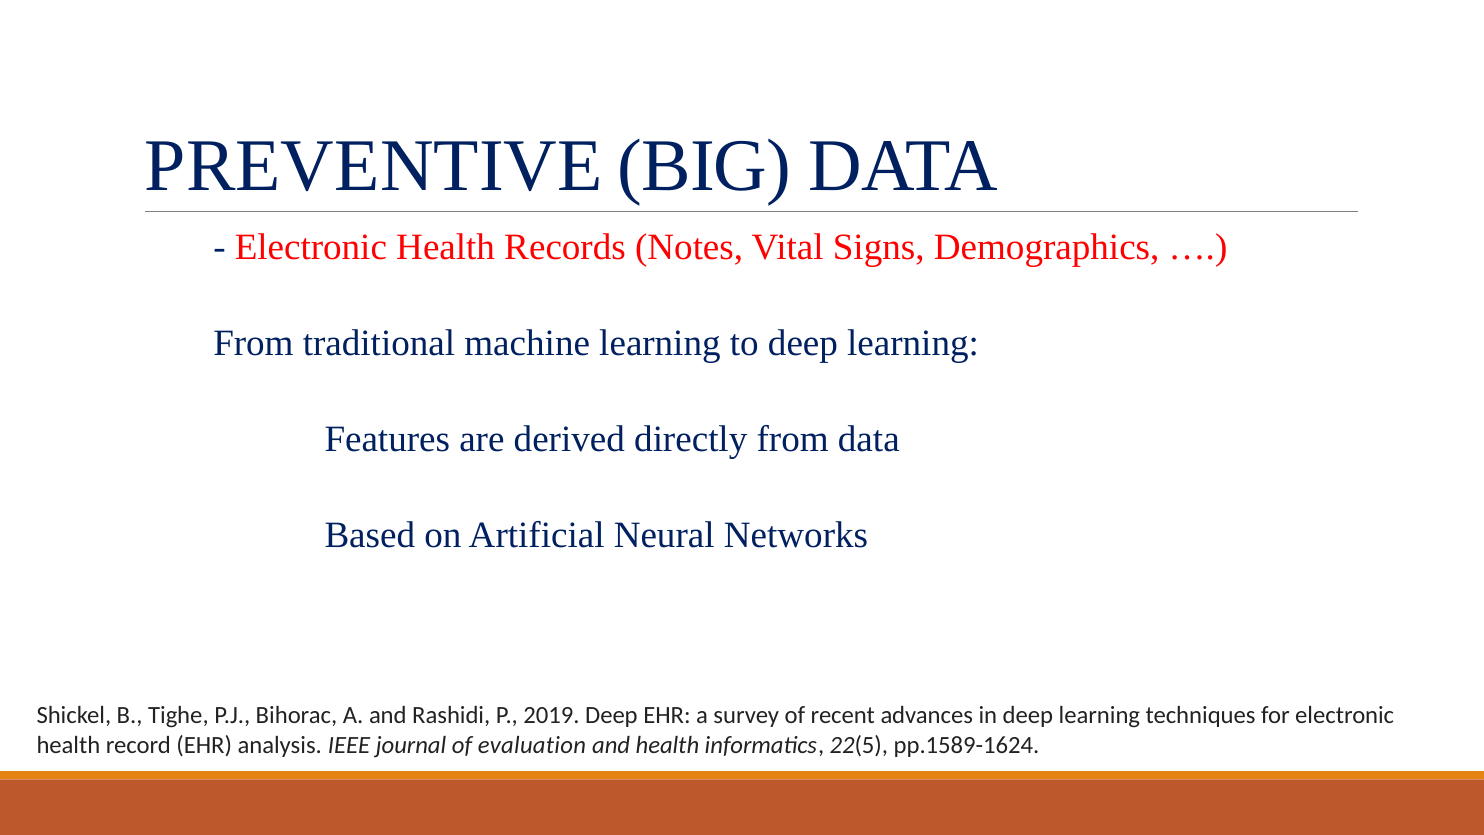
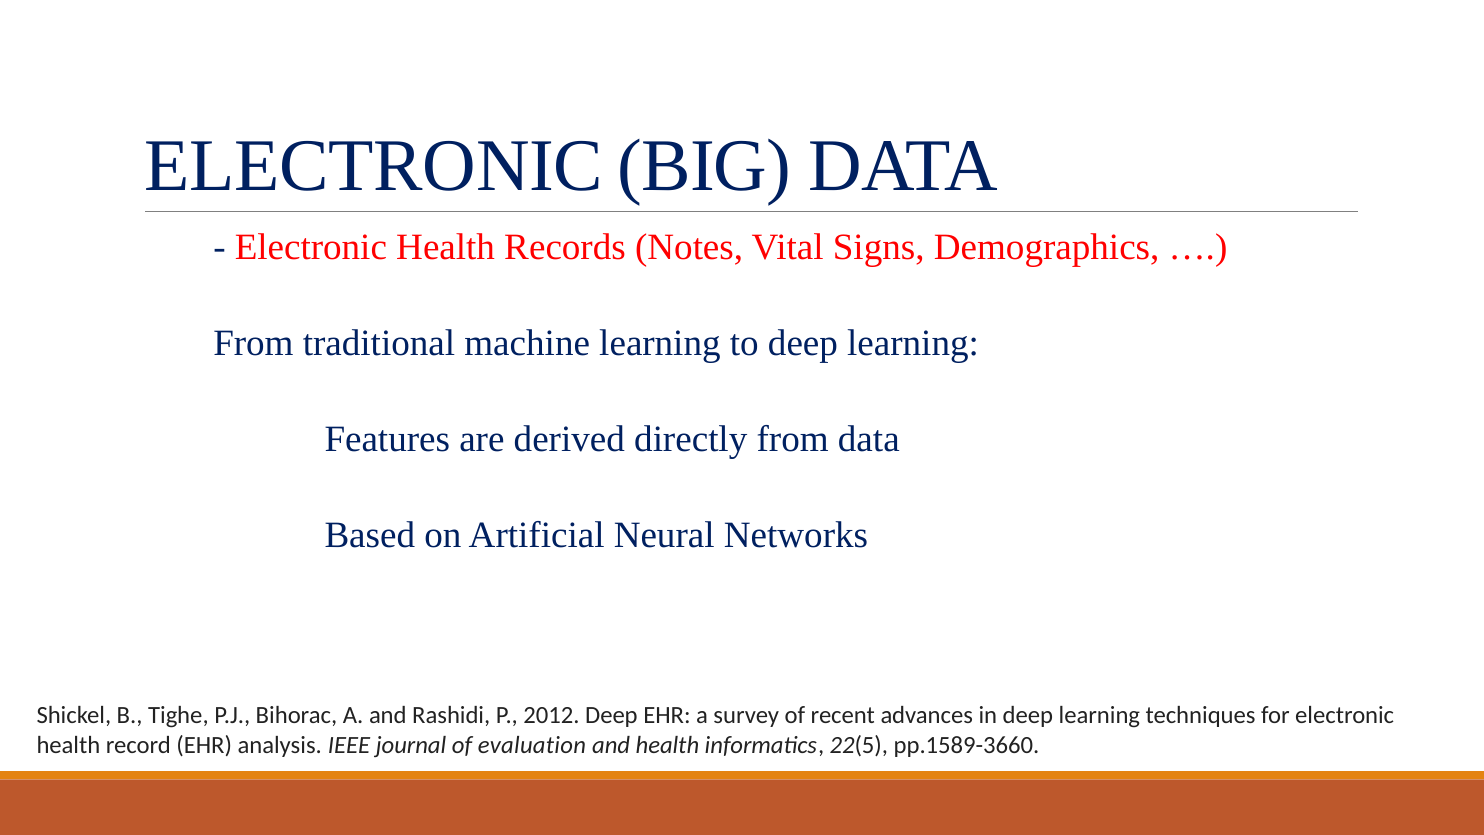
PREVENTIVE at (374, 166): PREVENTIVE -> ELECTRONIC
2019: 2019 -> 2012
pp.1589-1624: pp.1589-1624 -> pp.1589-3660
